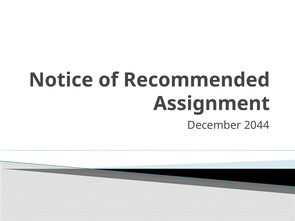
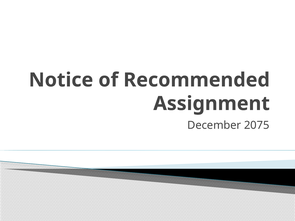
2044: 2044 -> 2075
